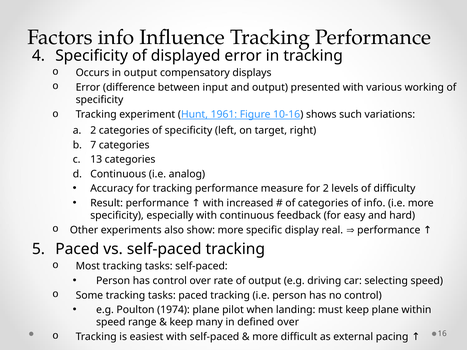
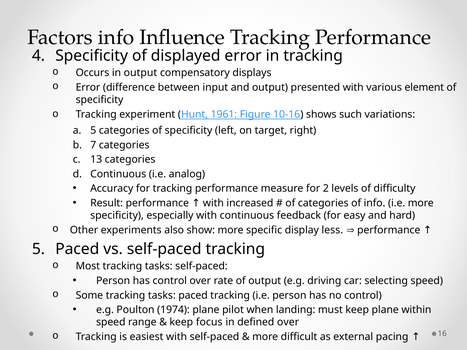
working: working -> element
2 at (93, 131): 2 -> 5
real: real -> less
many: many -> focus
